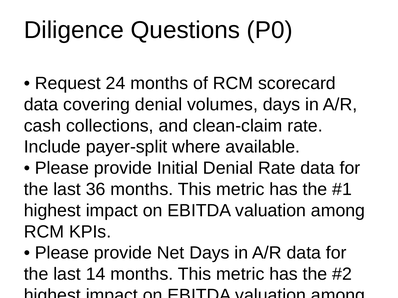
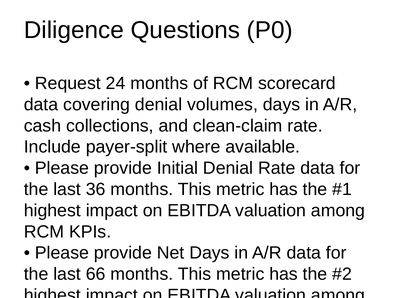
14: 14 -> 66
